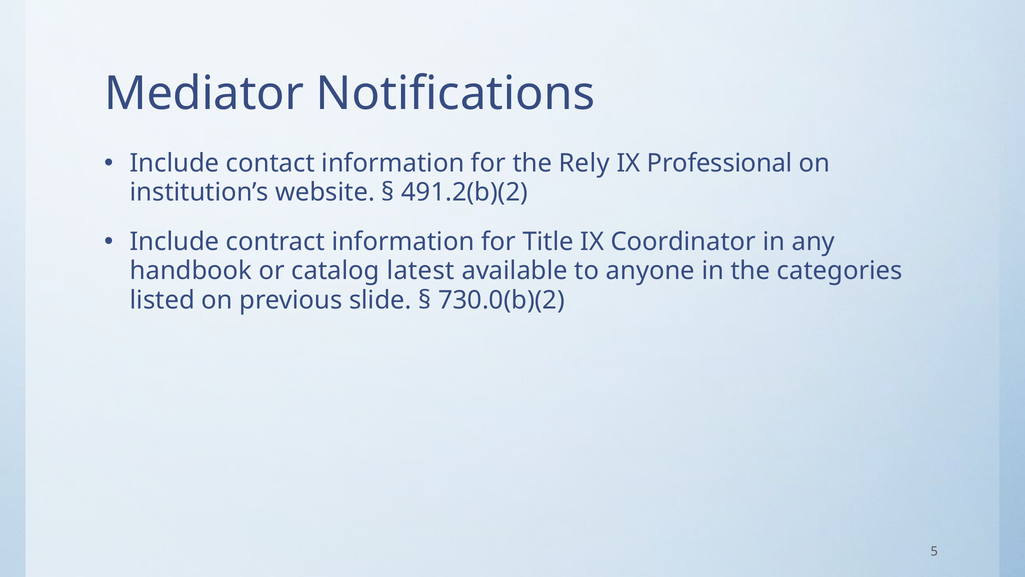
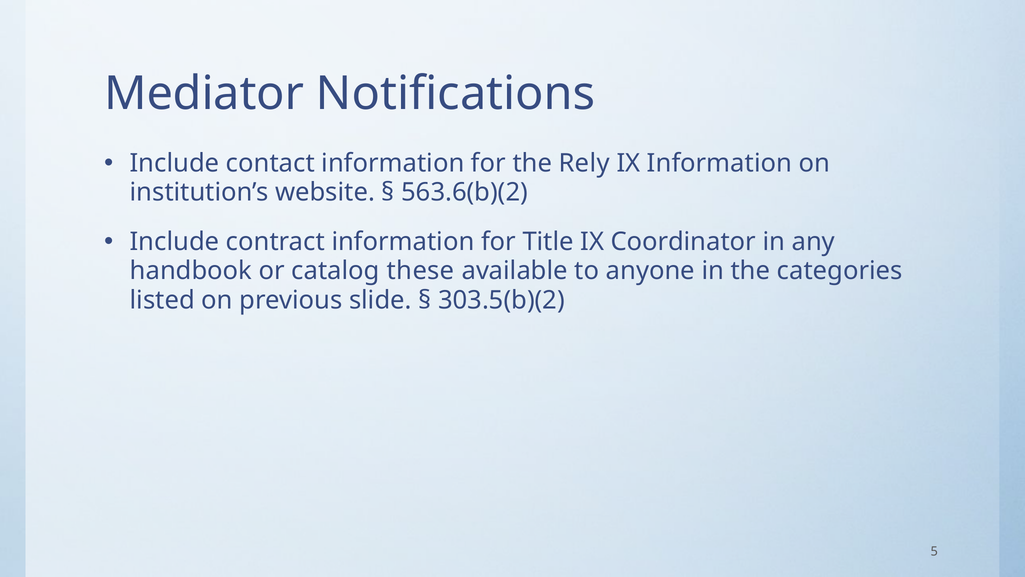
IX Professional: Professional -> Information
491.2(b)(2: 491.2(b)(2 -> 563.6(b)(2
latest: latest -> these
730.0(b)(2: 730.0(b)(2 -> 303.5(b)(2
